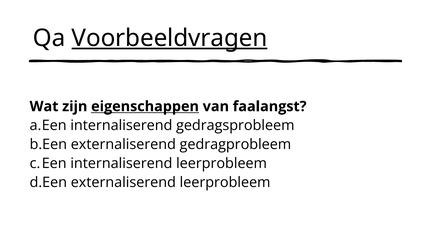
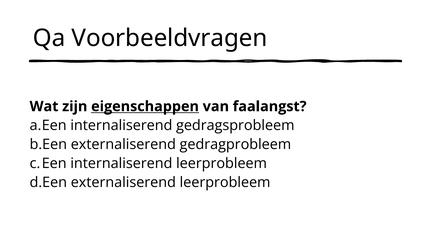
Voorbeeldvragen underline: present -> none
